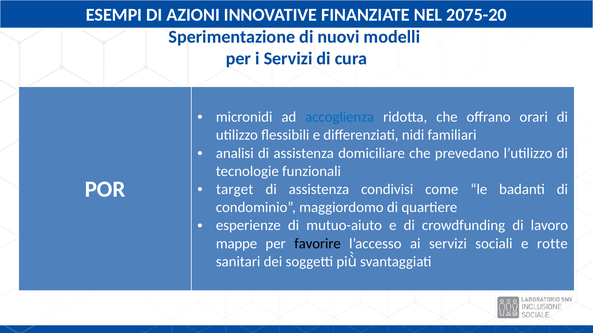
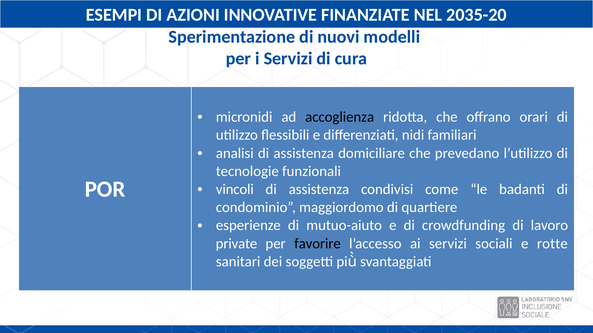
2075-20: 2075-20 -> 2035-20
accoglienza colour: blue -> black
target: target -> vincoli
mappe: mappe -> private
